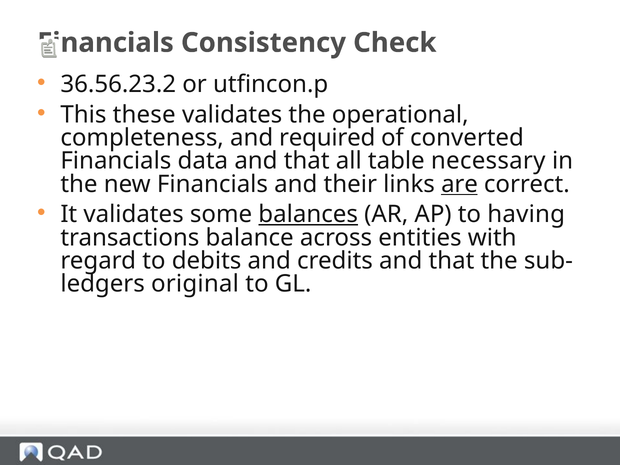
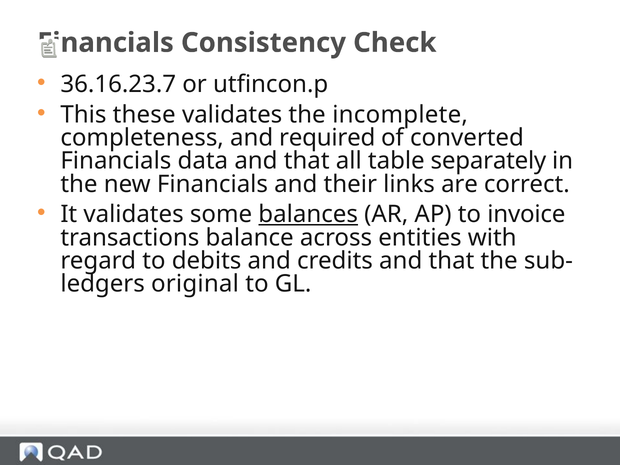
36.56.23.2: 36.56.23.2 -> 36.16.23.7
operational: operational -> incomplete
necessary: necessary -> separately
are underline: present -> none
having: having -> invoice
